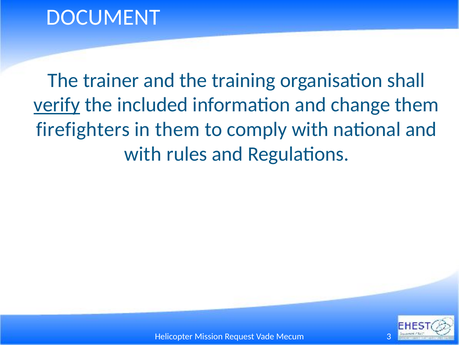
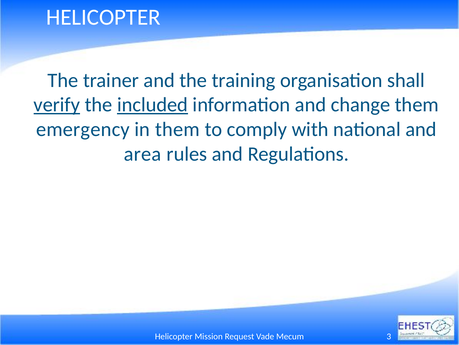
DOCUMENT at (103, 17): DOCUMENT -> HELICOPTER
included underline: none -> present
firefighters: firefighters -> emergency
with at (143, 154): with -> area
